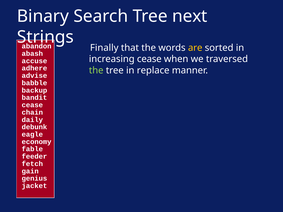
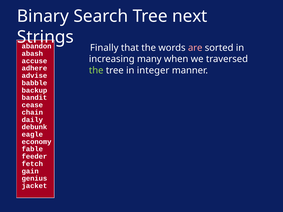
are colour: yellow -> pink
increasing cease: cease -> many
replace: replace -> integer
